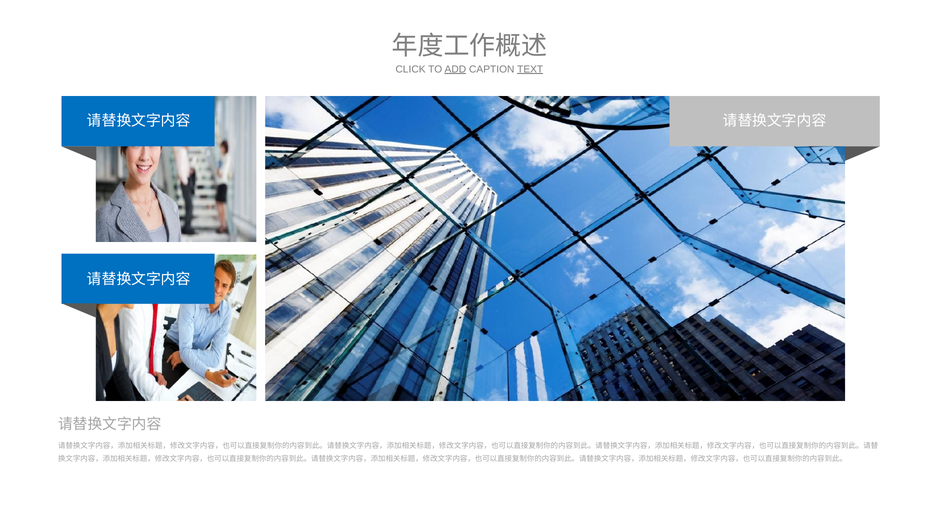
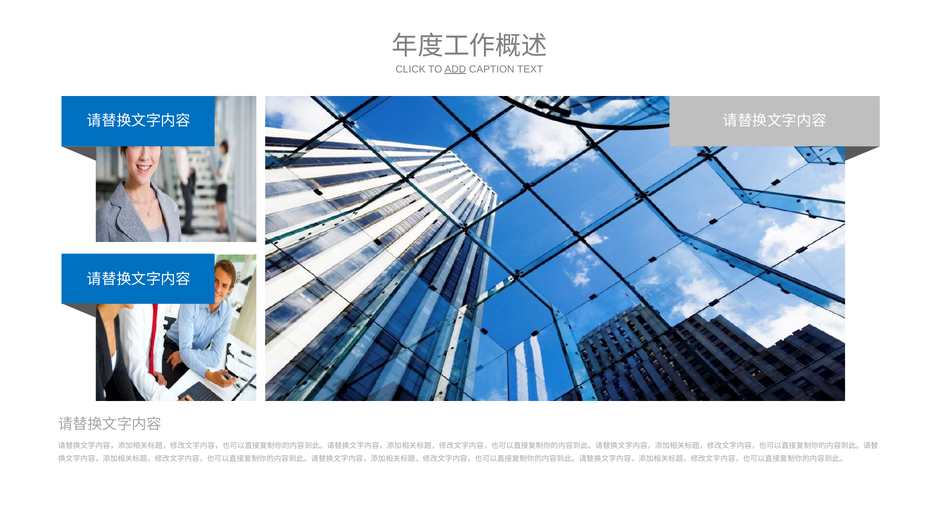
TEXT underline: present -> none
